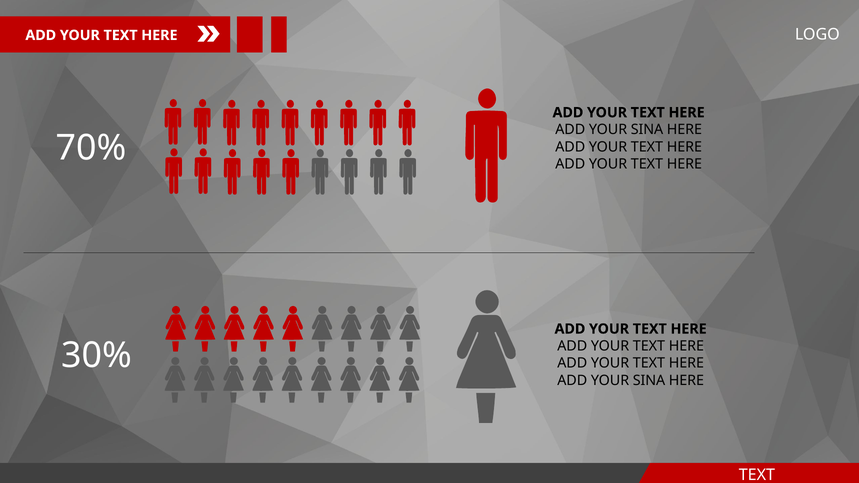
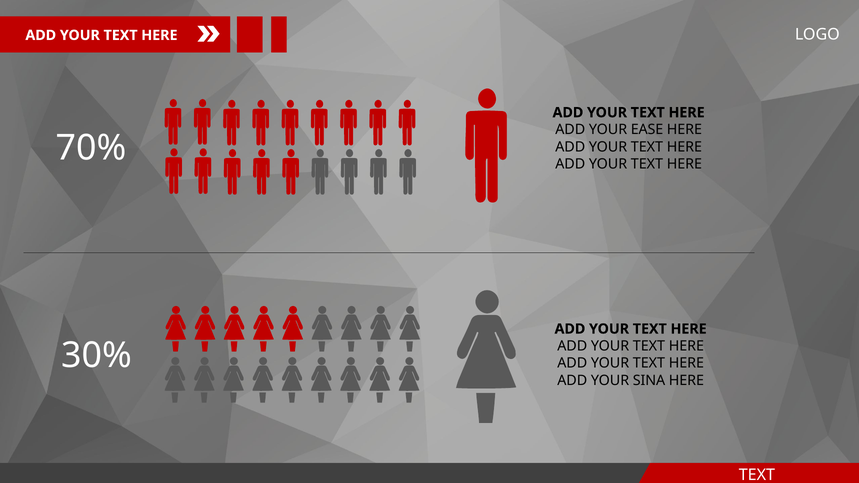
SINA at (647, 130): SINA -> EASE
